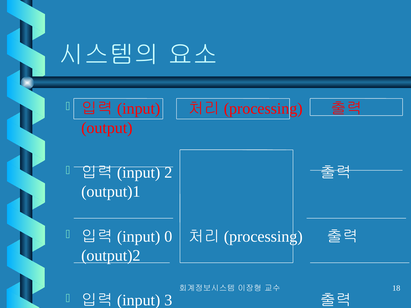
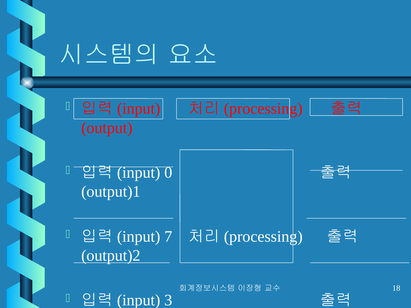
2: 2 -> 0
0: 0 -> 7
